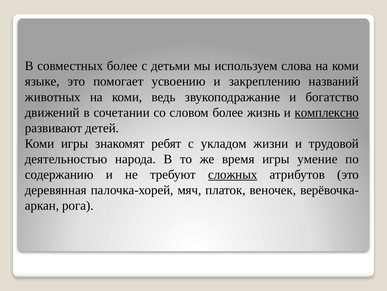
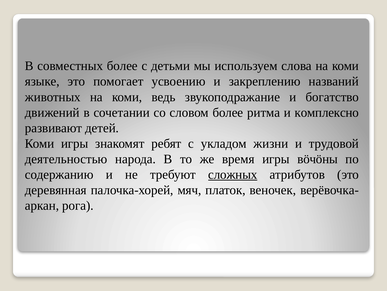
жизнь: жизнь -> ритма
комплексно underline: present -> none
умение: умение -> вöчöны
